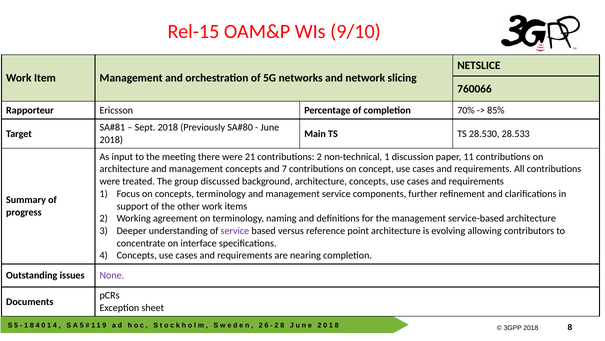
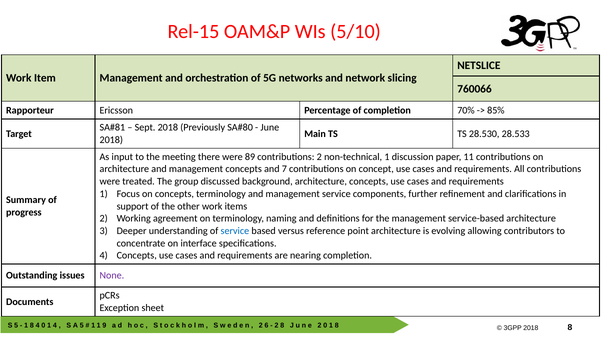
9/10: 9/10 -> 5/10
21: 21 -> 89
service at (235, 230) colour: purple -> blue
